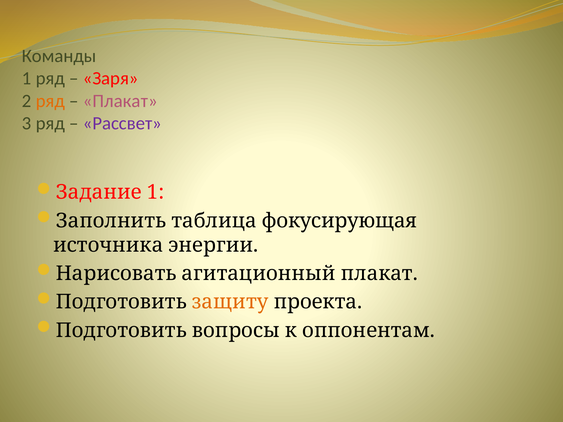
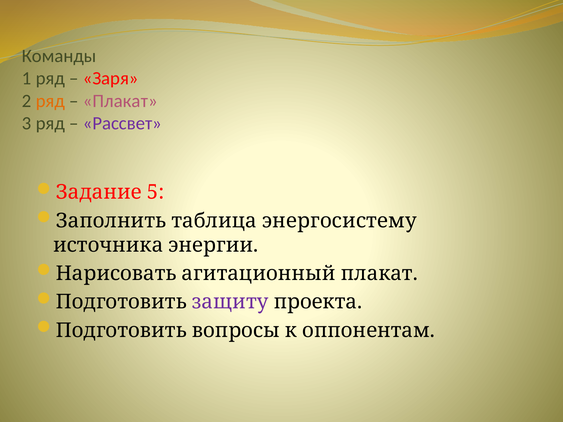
Задание 1: 1 -> 5
фокусирующая: фокусирующая -> энергосистему
защиту colour: orange -> purple
